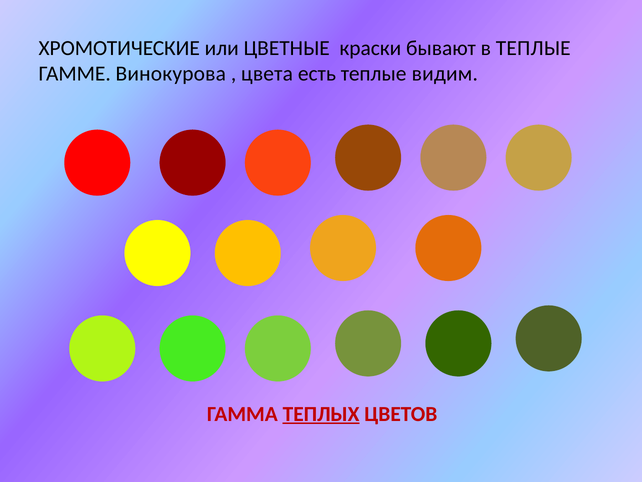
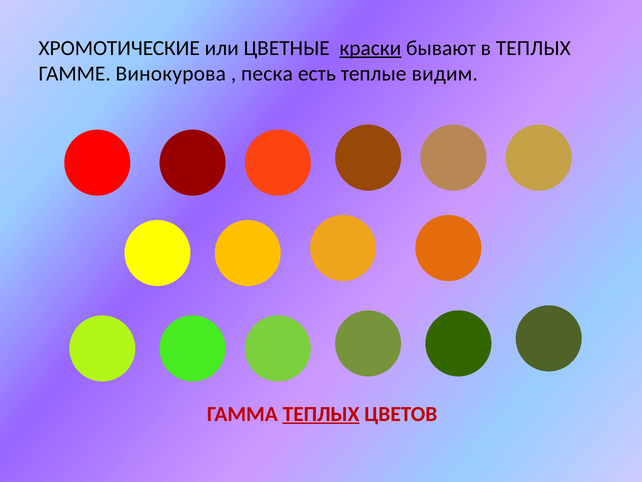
краски underline: none -> present
в ТЕПЛЫЕ: ТЕПЛЫЕ -> ТЕПЛЫХ
цвета: цвета -> песка
